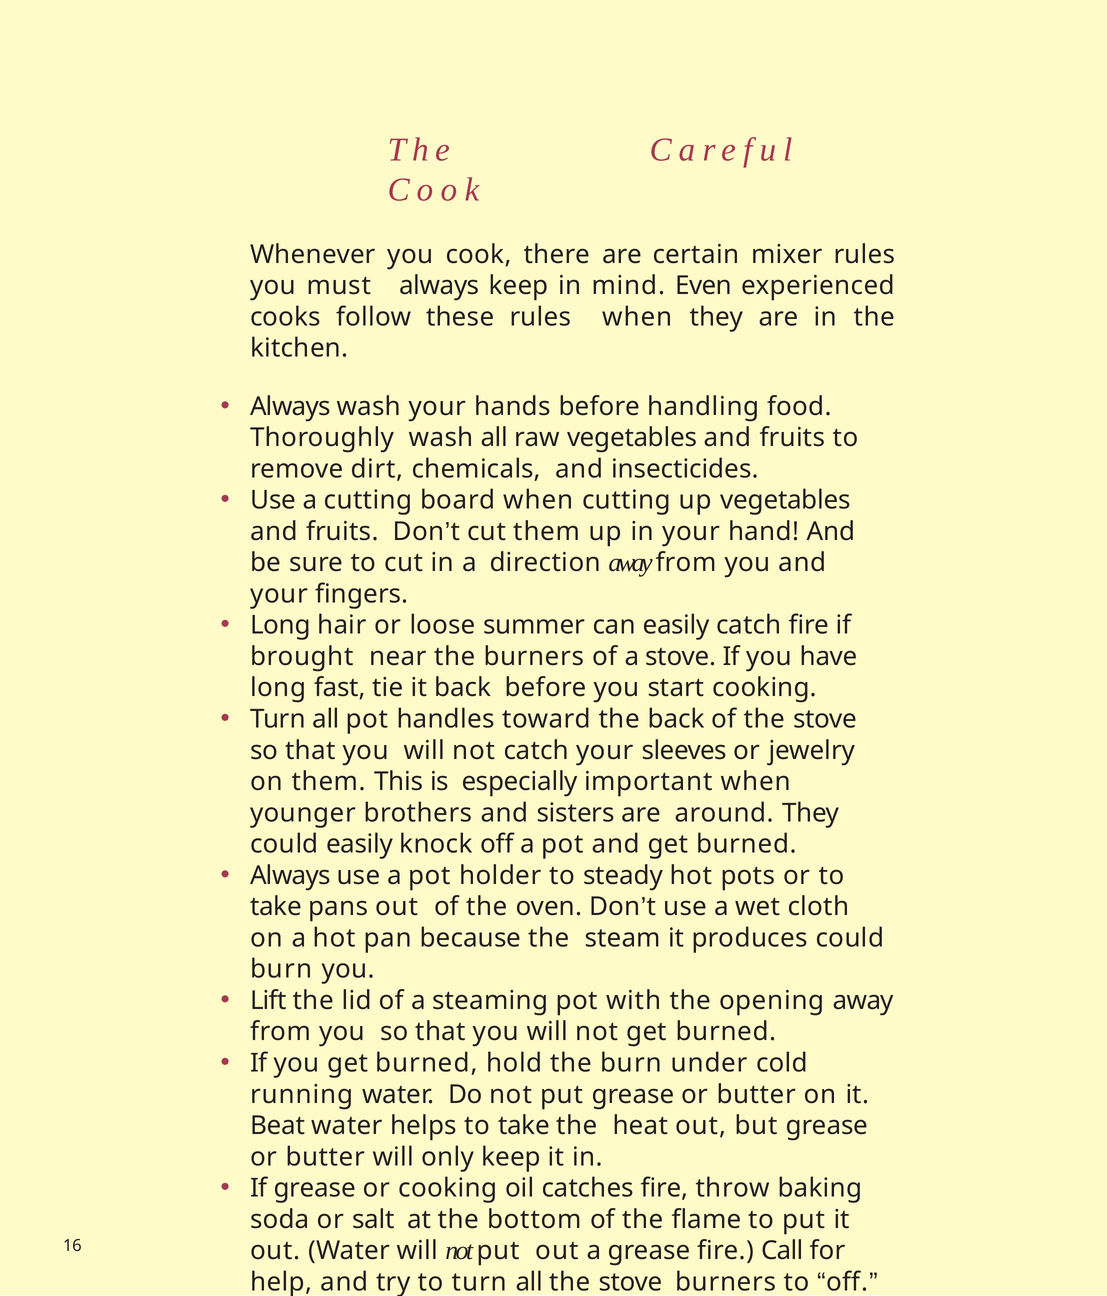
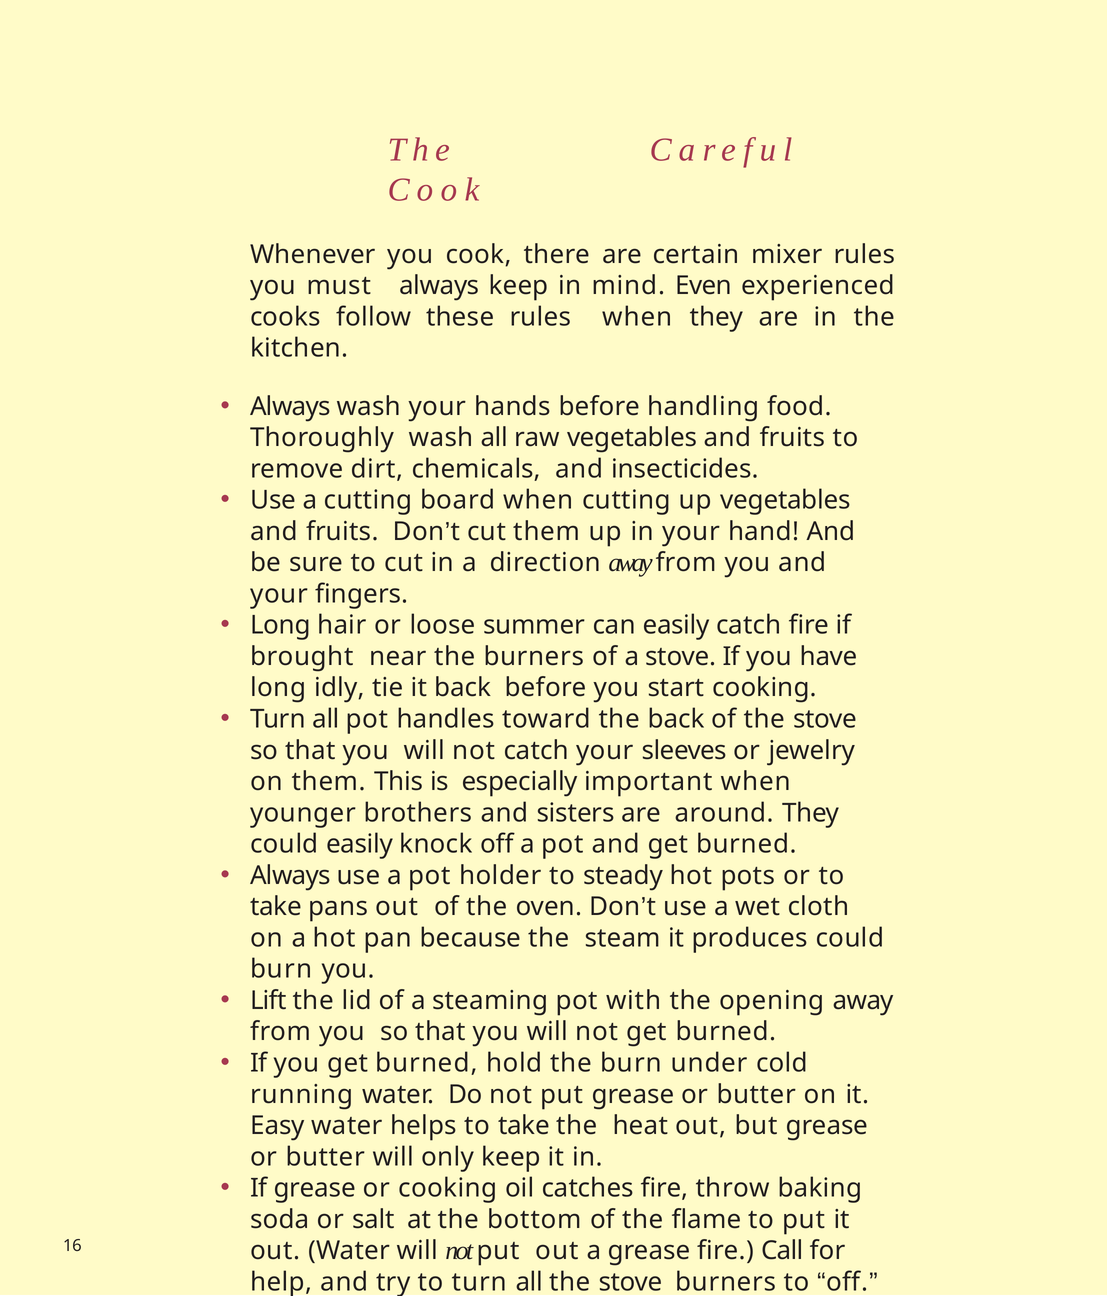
fast: fast -> idly
Beat: Beat -> Easy
